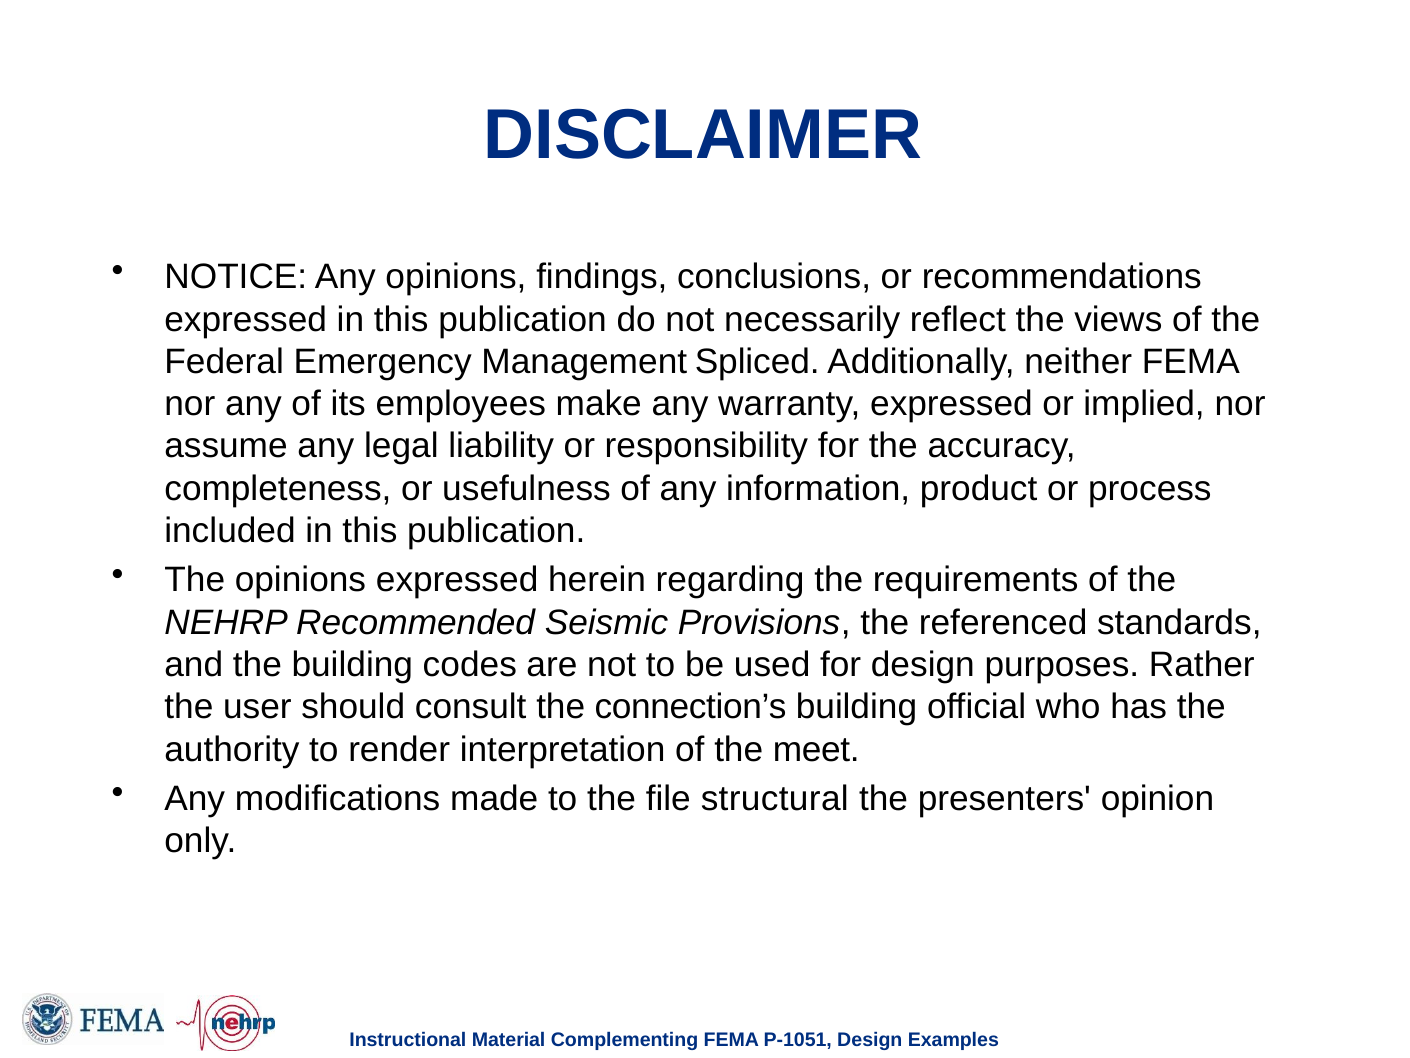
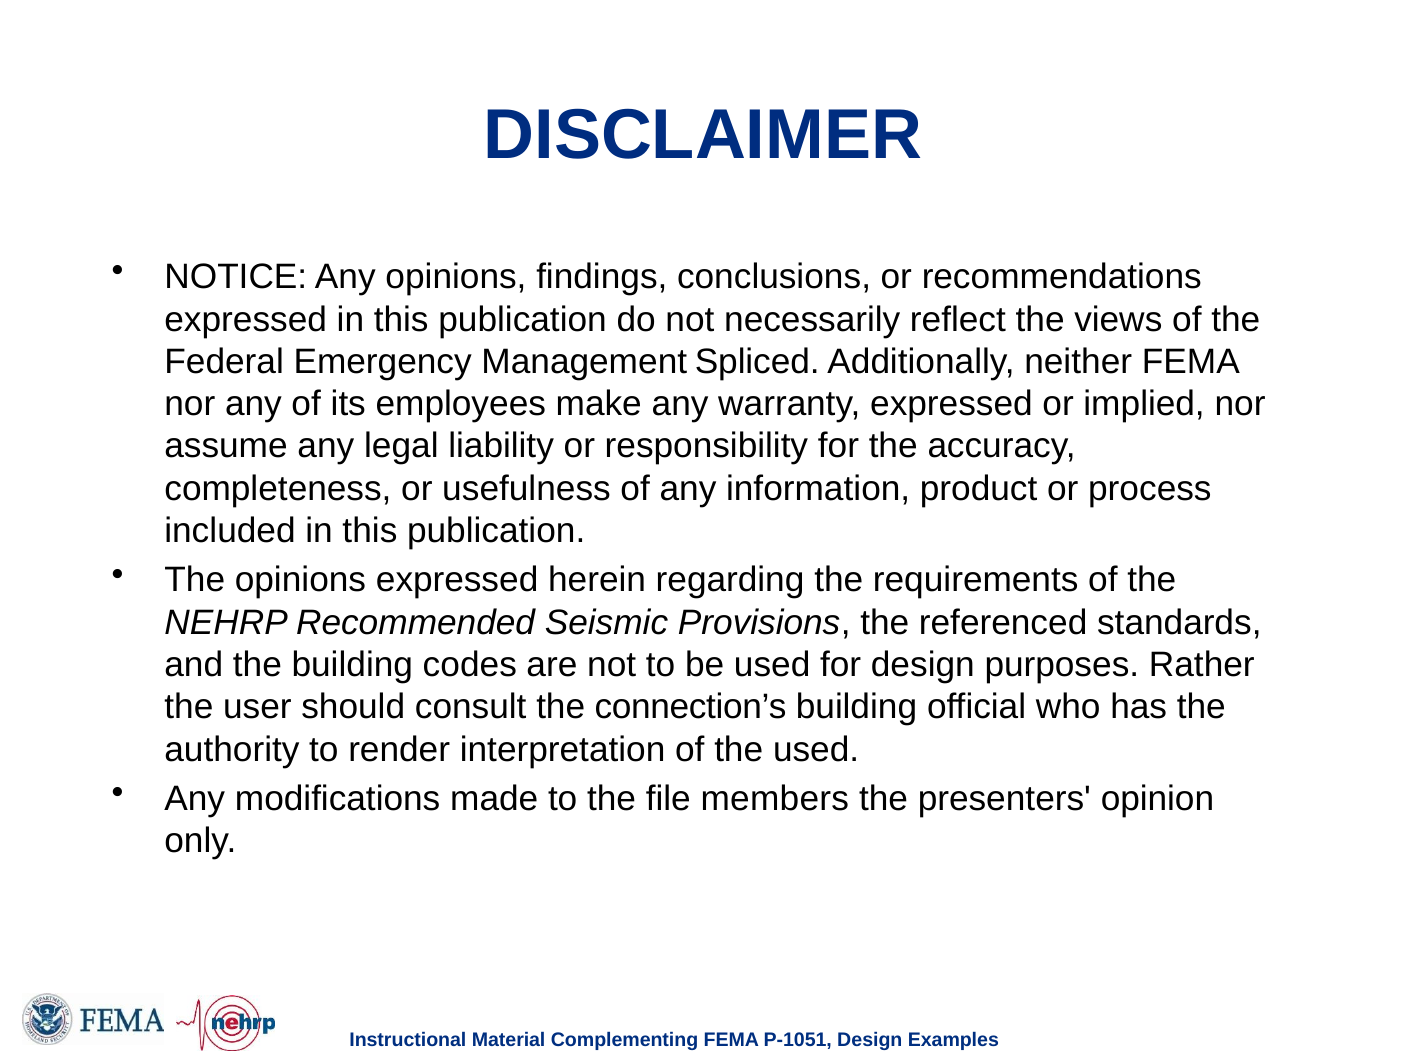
the meet: meet -> used
structural: structural -> members
